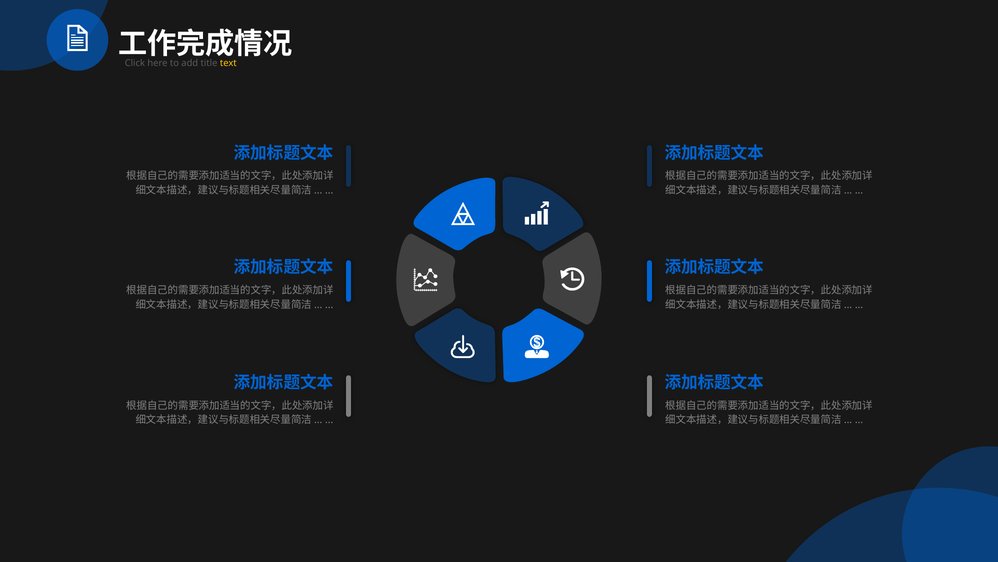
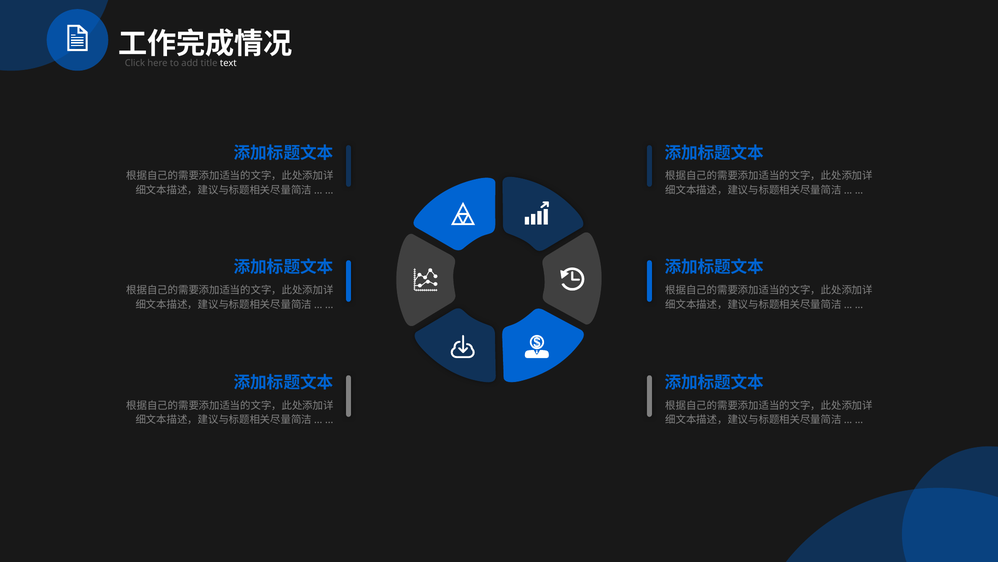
text colour: yellow -> white
